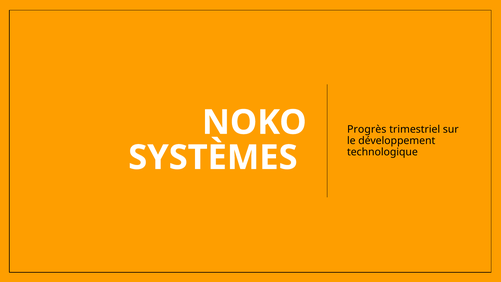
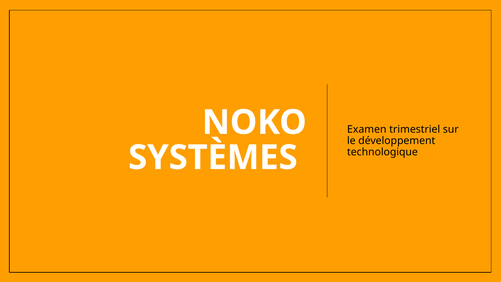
Progrès: Progrès -> Examen
